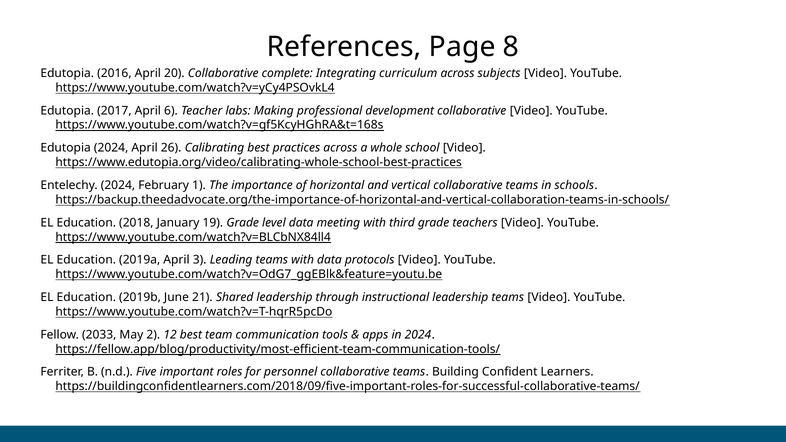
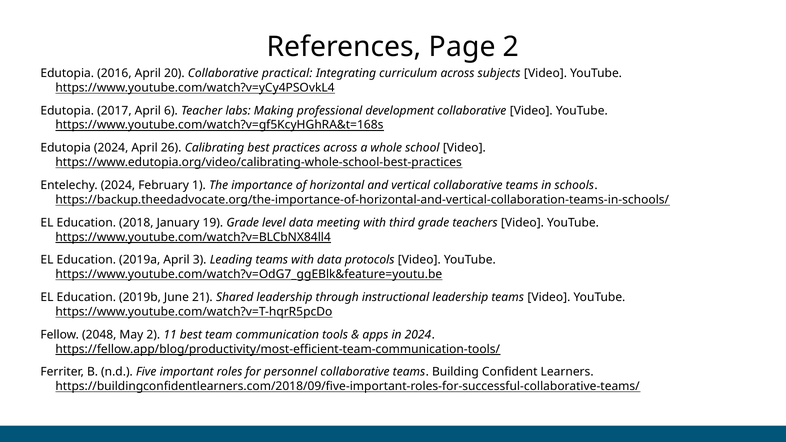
Page 8: 8 -> 2
complete: complete -> practical
2033: 2033 -> 2048
12: 12 -> 11
